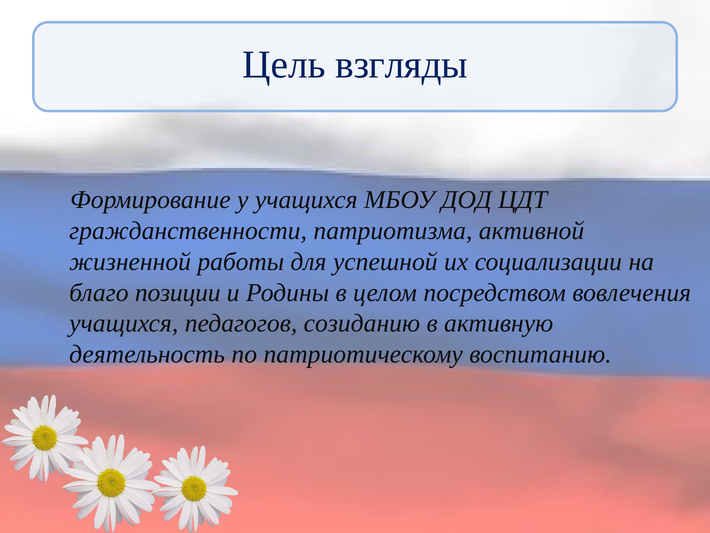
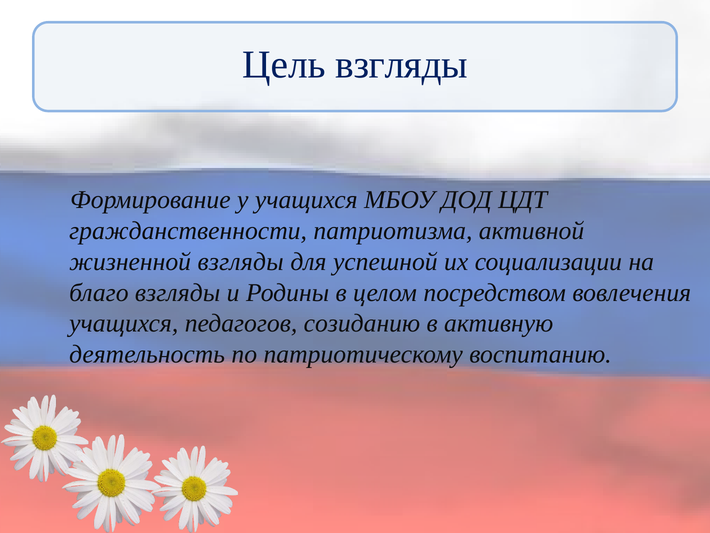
жизненной работы: работы -> взгляды
благо позиции: позиции -> взгляды
